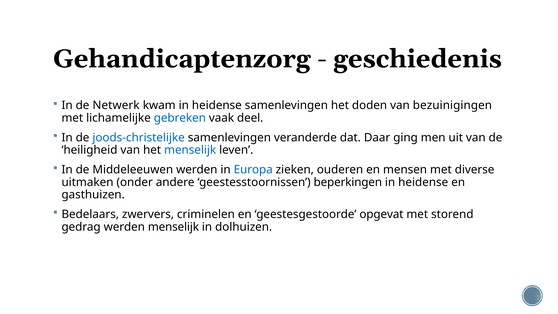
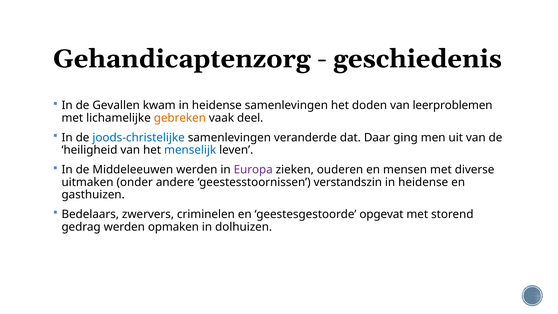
Netwerk: Netwerk -> Gevallen
bezuinigingen: bezuinigingen -> leerproblemen
gebreken colour: blue -> orange
Europa colour: blue -> purple
beperkingen: beperkingen -> verstandszin
werden menselijk: menselijk -> opmaken
